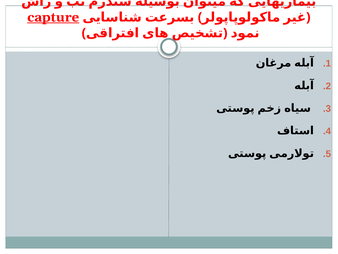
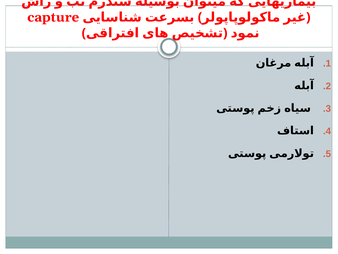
capture underline: present -> none
